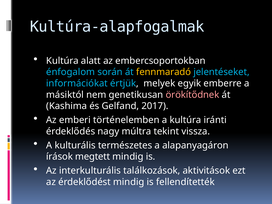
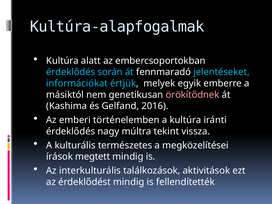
énfogalom at (71, 72): énfogalom -> érdeklődés
fennmaradó colour: yellow -> white
2017: 2017 -> 2016
alapanyagáron: alapanyagáron -> megközelítései
